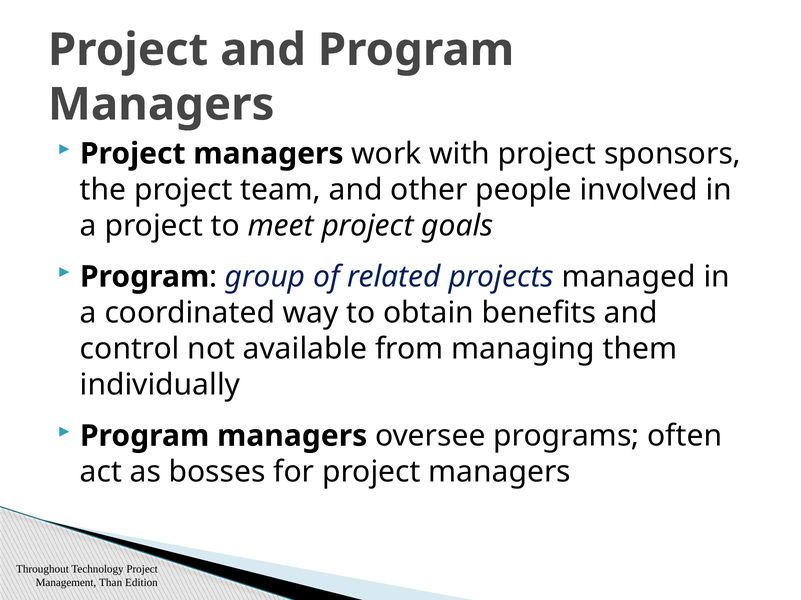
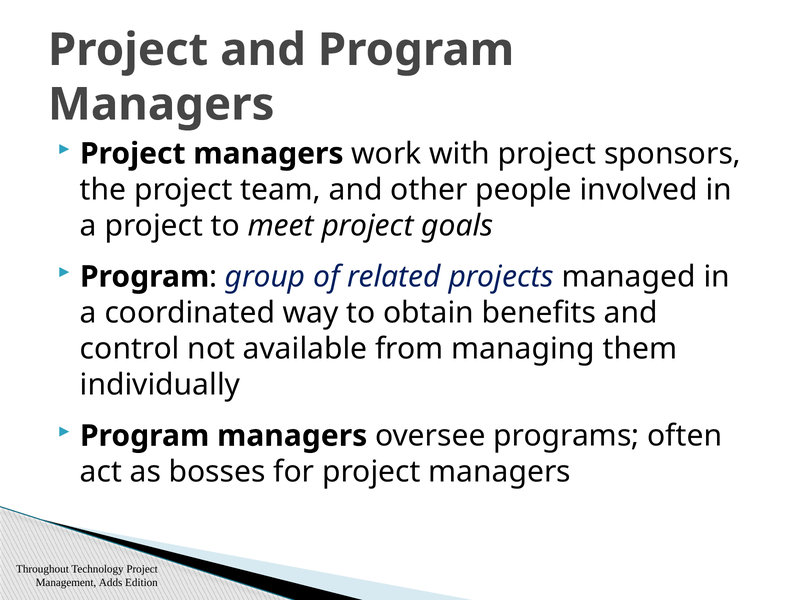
Than: Than -> Adds
